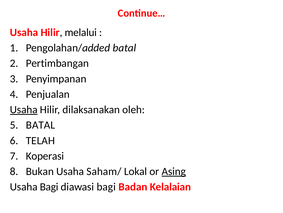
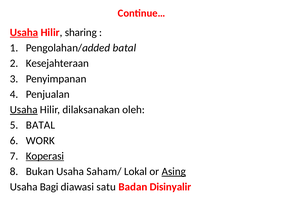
Usaha at (24, 32) underline: none -> present
melalui: melalui -> sharing
Pertimbangan: Pertimbangan -> Kesejahteraan
TELAH: TELAH -> WORK
Koperasi underline: none -> present
diawasi bagi: bagi -> satu
Kelalaian: Kelalaian -> Disinyalir
